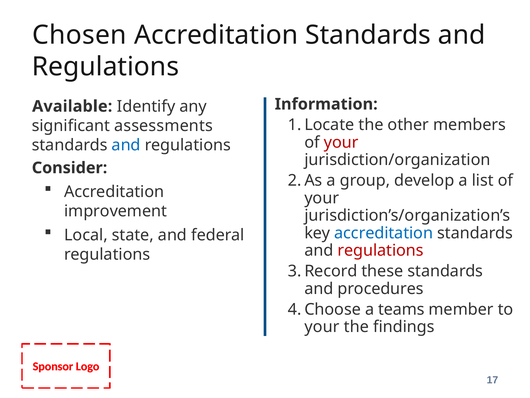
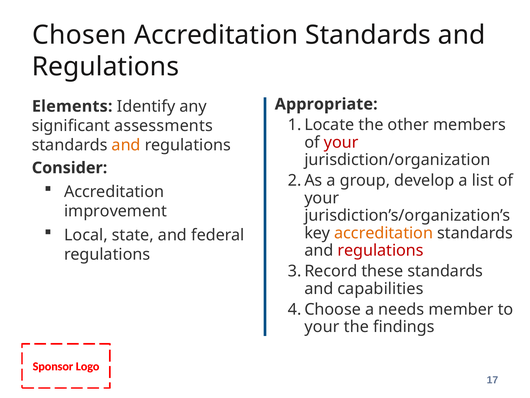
Information: Information -> Appropriate
Available: Available -> Elements
and at (126, 145) colour: blue -> orange
accreditation at (384, 233) colour: blue -> orange
procedures: procedures -> capabilities
teams: teams -> needs
